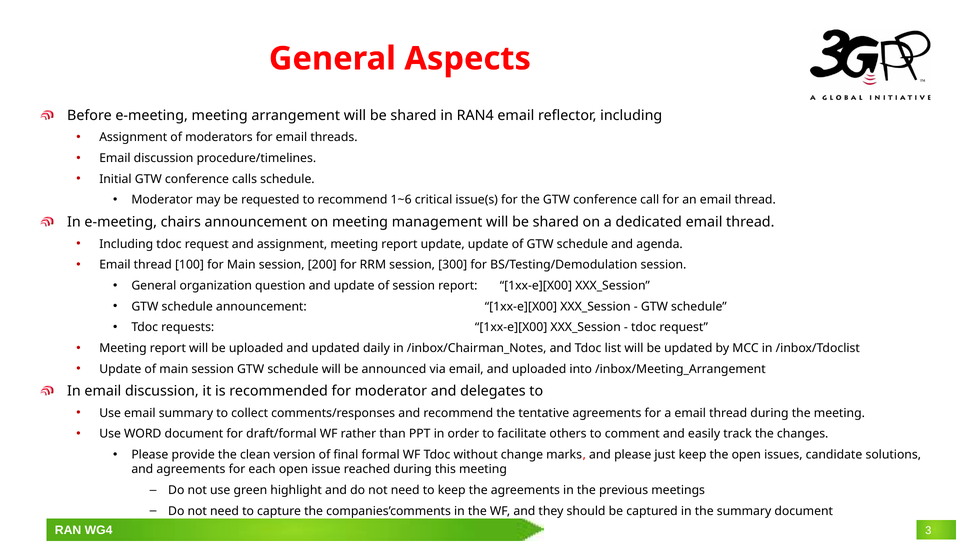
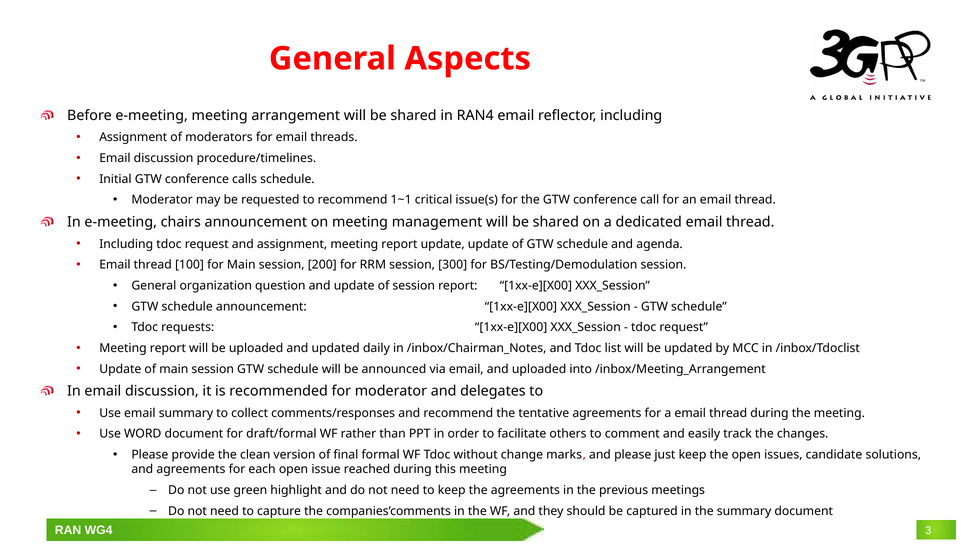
1~6: 1~6 -> 1~1
